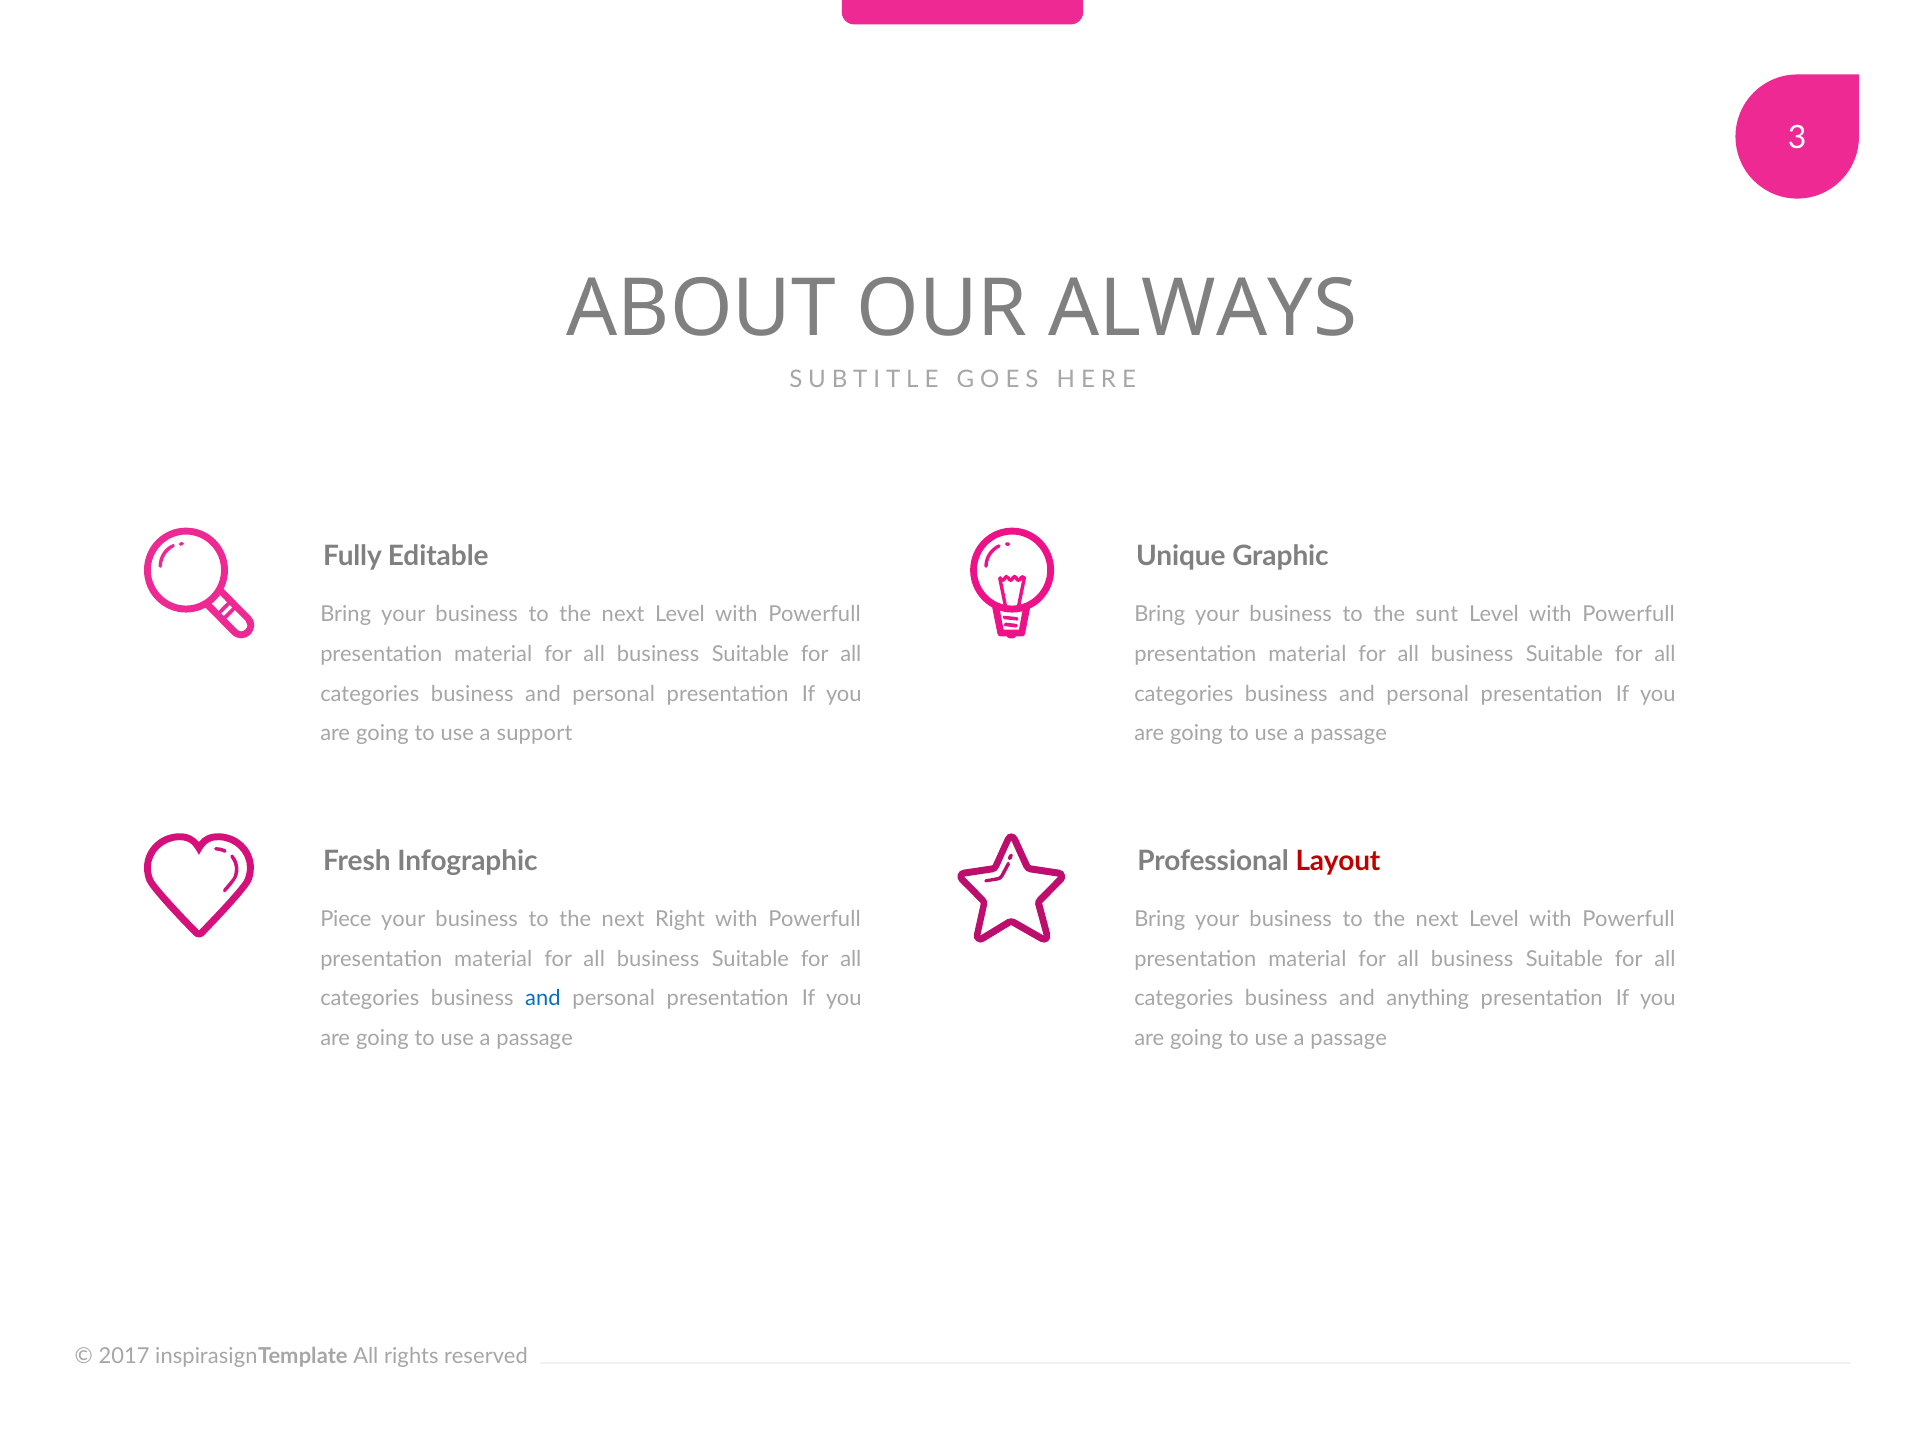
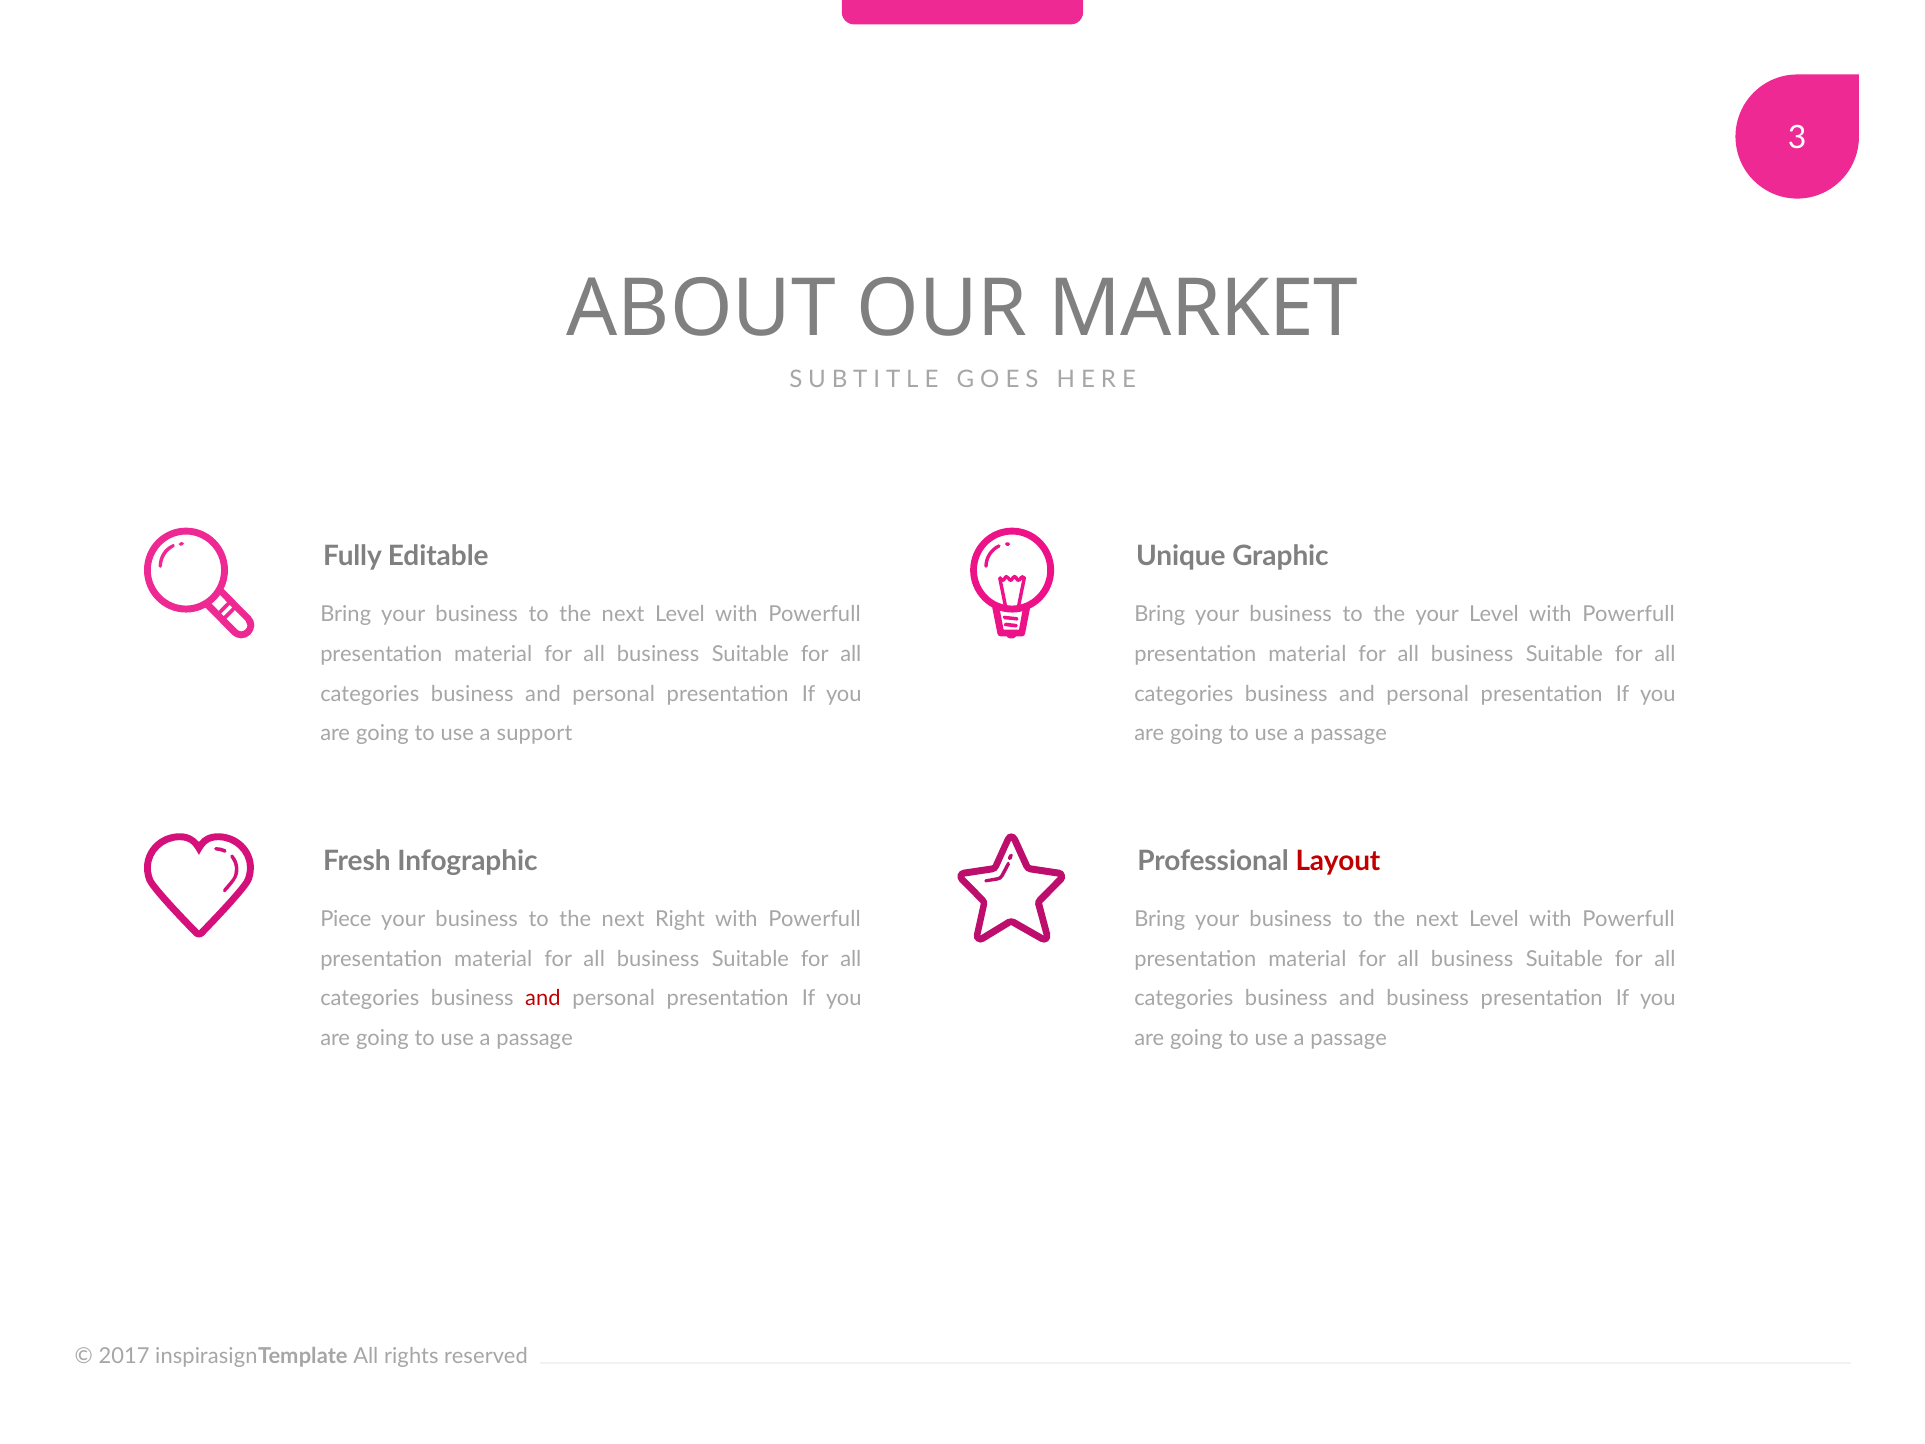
ALWAYS: ALWAYS -> MARKET
the sunt: sunt -> your
and at (543, 999) colour: blue -> red
and anything: anything -> business
